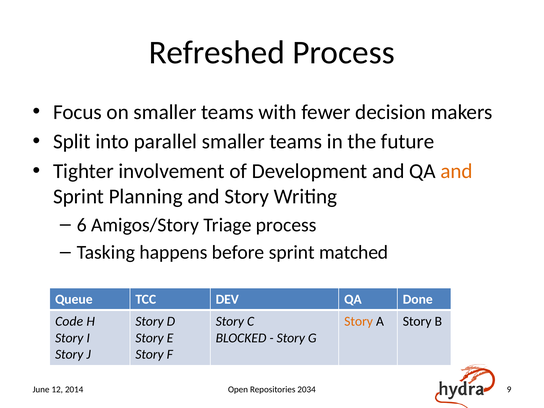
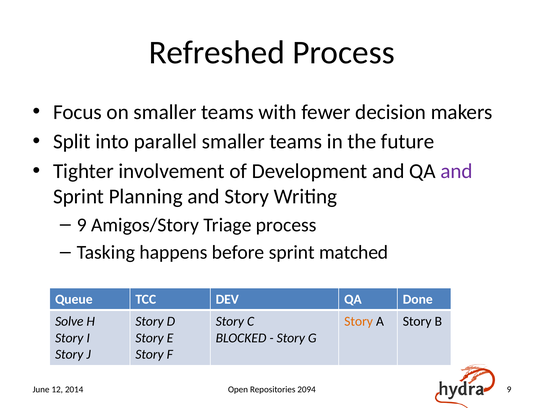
and at (457, 171) colour: orange -> purple
6 at (82, 225): 6 -> 9
Code: Code -> Solve
2034: 2034 -> 2094
